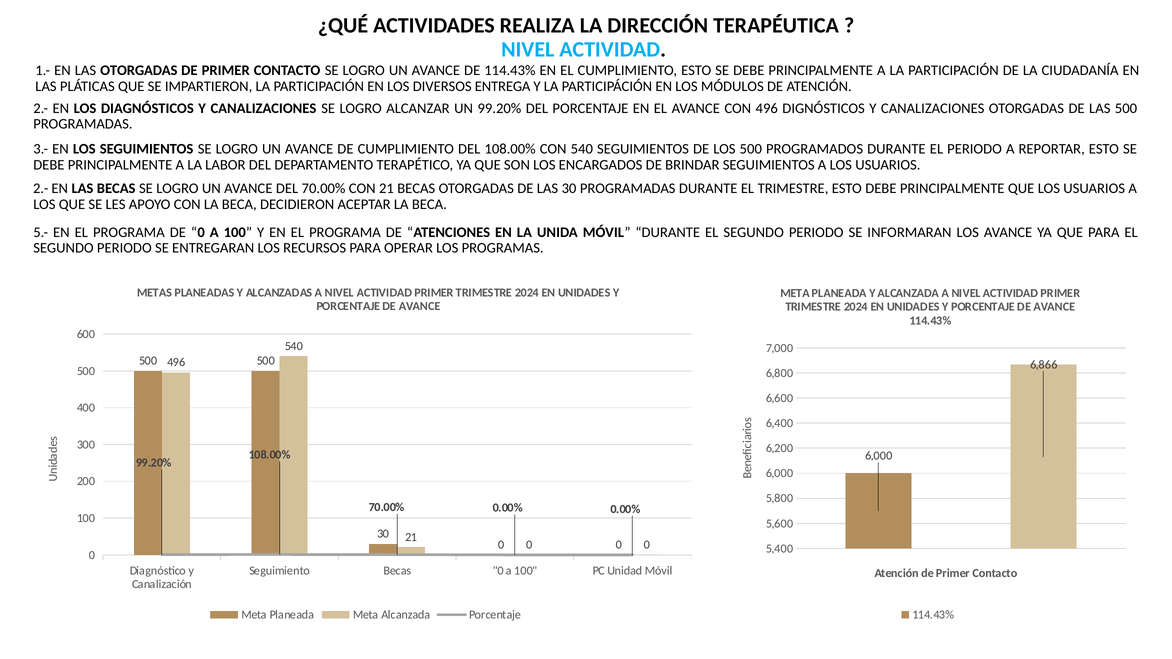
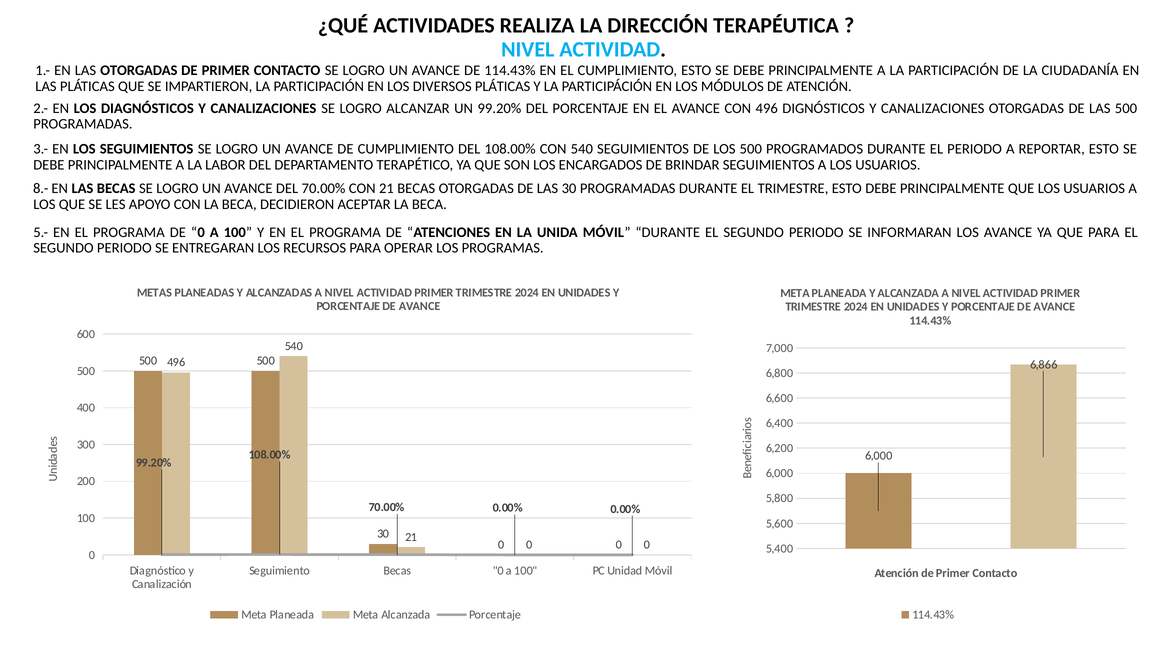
DIVERSOS ENTREGA: ENTREGA -> PLÁTICAS
2.- at (41, 188): 2.- -> 8.-
